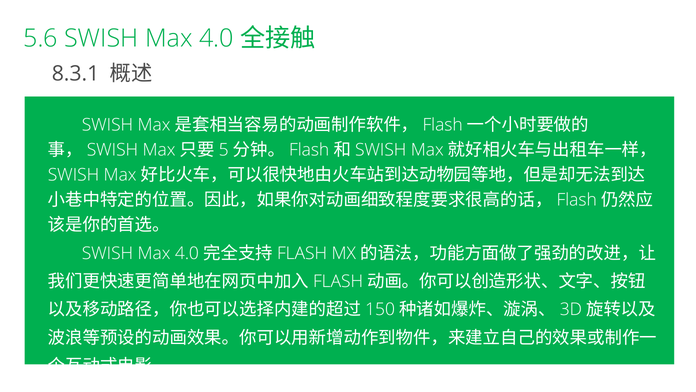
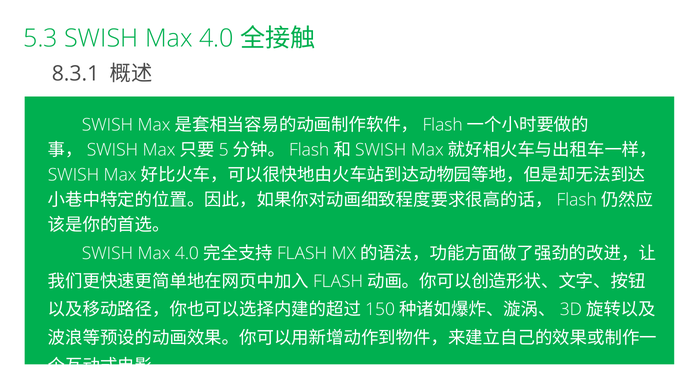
5.6: 5.6 -> 5.3
